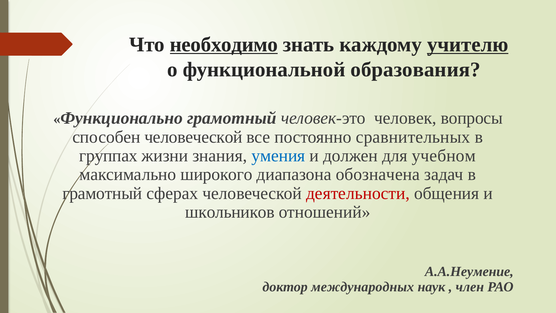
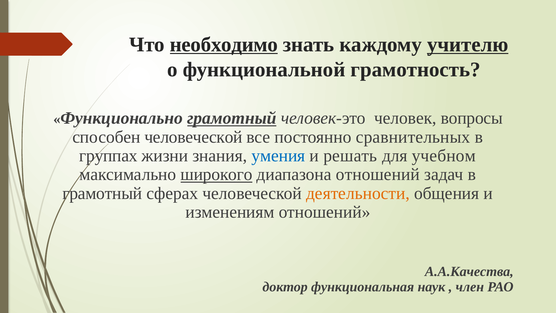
образования: образования -> грамотность
грамотный at (232, 118) underline: none -> present
должен: должен -> решать
широкого underline: none -> present
диапазона обозначена: обозначена -> отношений
деятельности colour: red -> orange
школьников: школьников -> изменениям
А.А.Неумение: А.А.Неумение -> А.А.Качества
международных: международных -> функциональная
